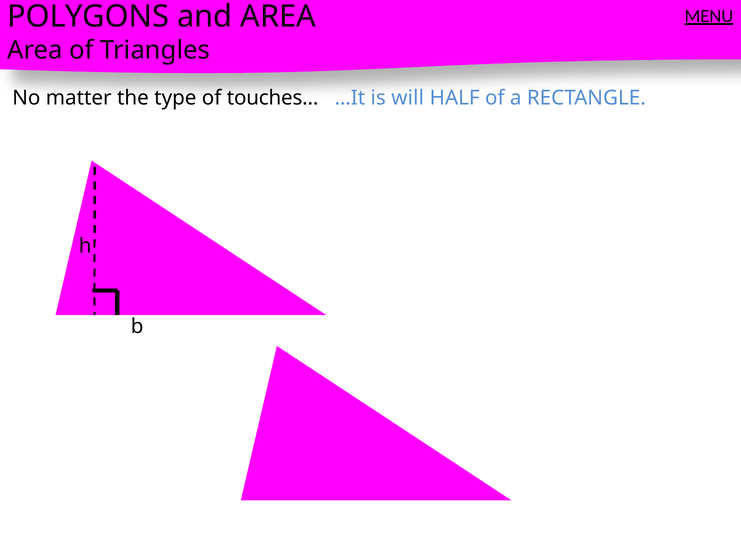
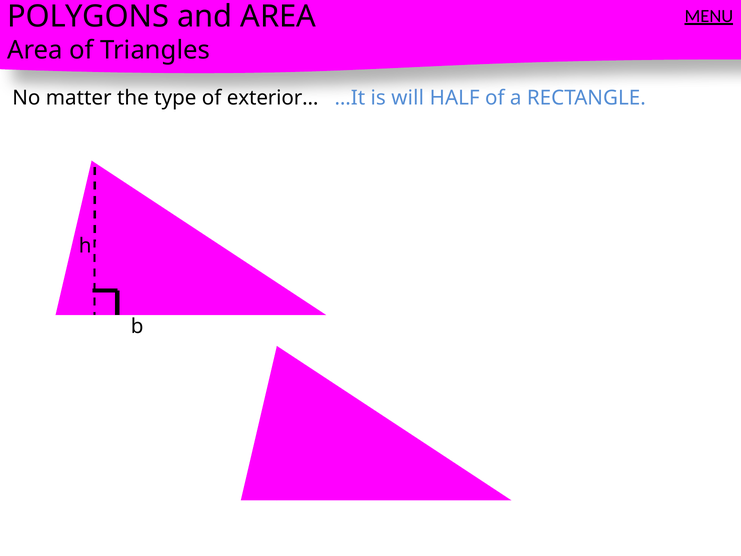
touches…: touches… -> exterior…
